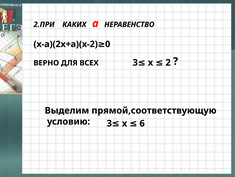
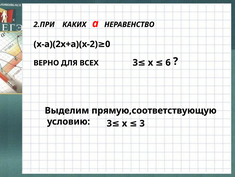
2: 2 -> 6
прямой,соответствующую: прямой,соответствующую -> прямую,соответствующую
х 6: 6 -> 3
